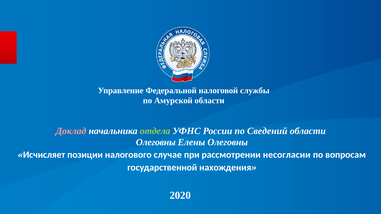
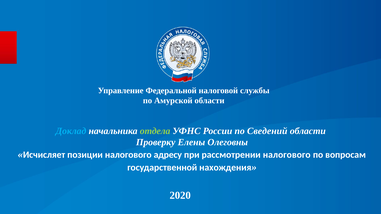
Доклад colour: pink -> light blue
Олеговны at (156, 142): Олеговны -> Проверку
случае: случае -> адресу
рассмотрении несогласии: несогласии -> налогового
